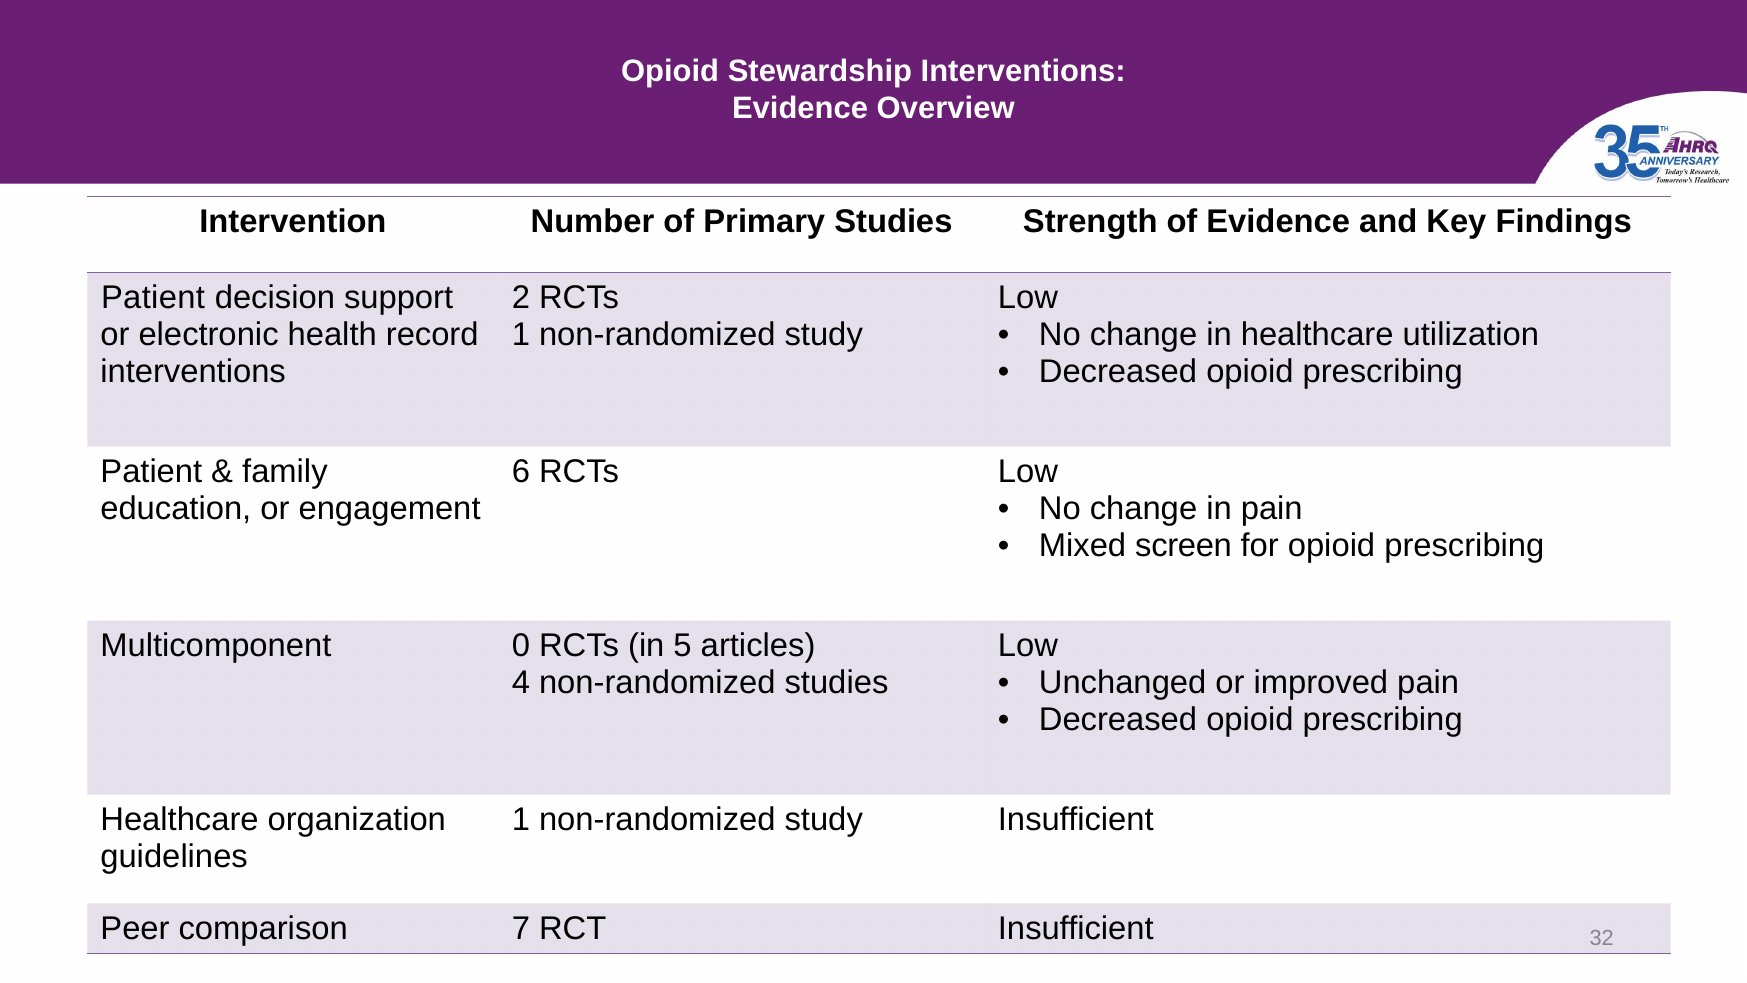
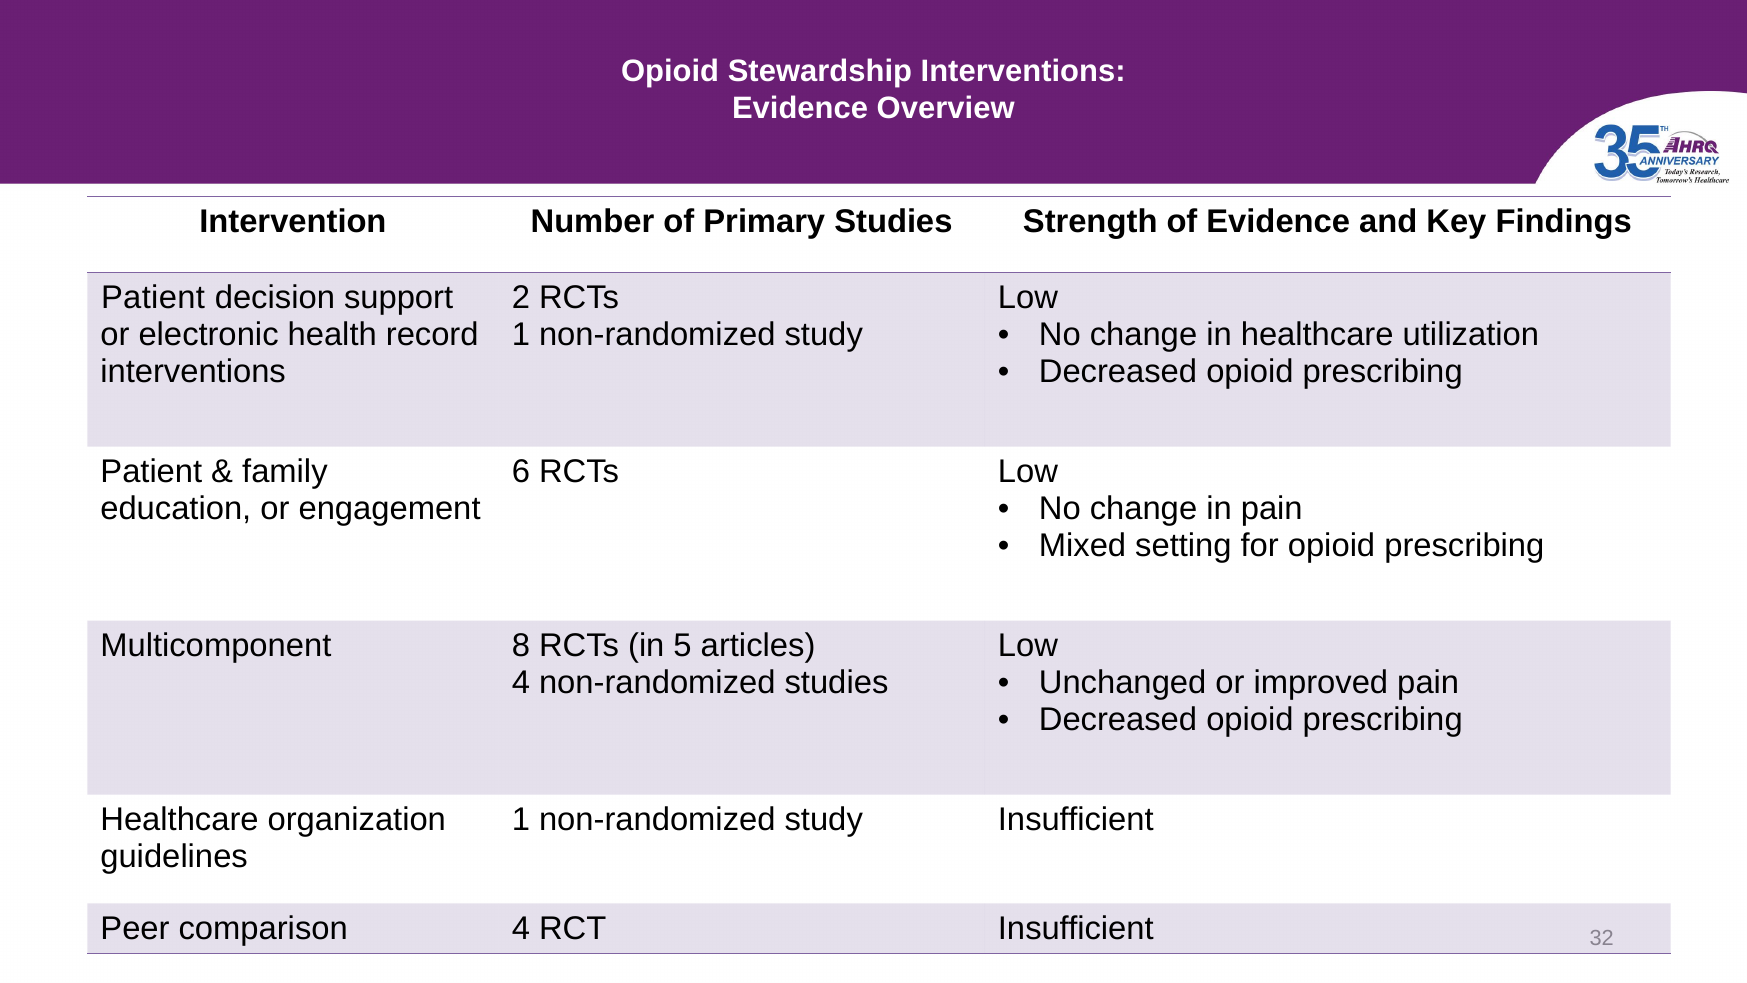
screen: screen -> setting
0: 0 -> 8
comparison 7: 7 -> 4
